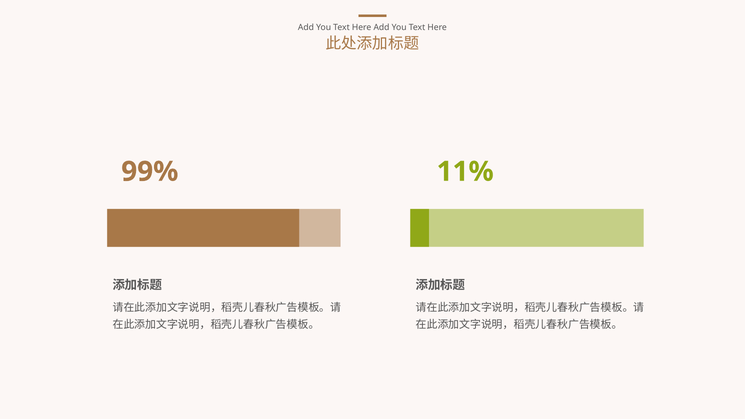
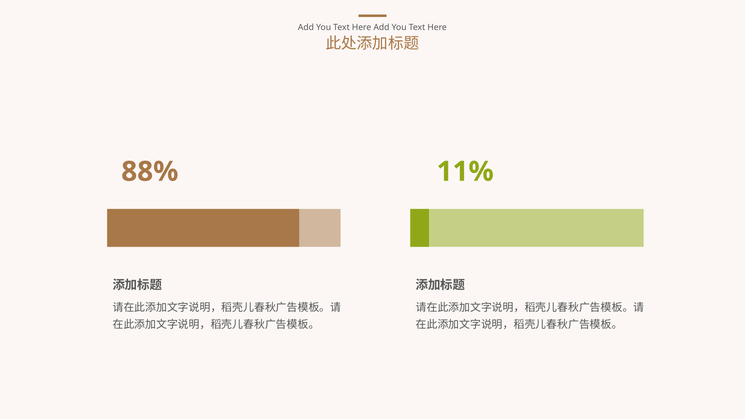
99%: 99% -> 88%
